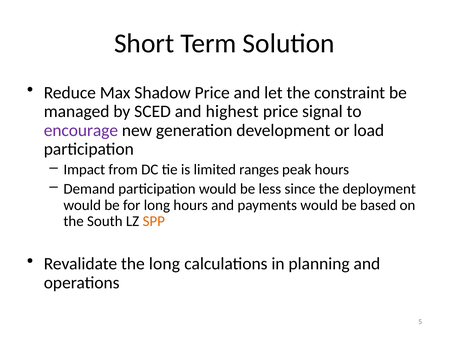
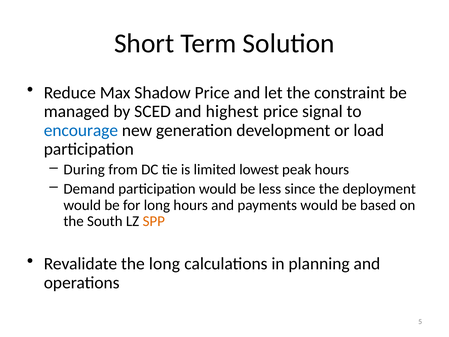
encourage colour: purple -> blue
Impact: Impact -> During
ranges: ranges -> lowest
